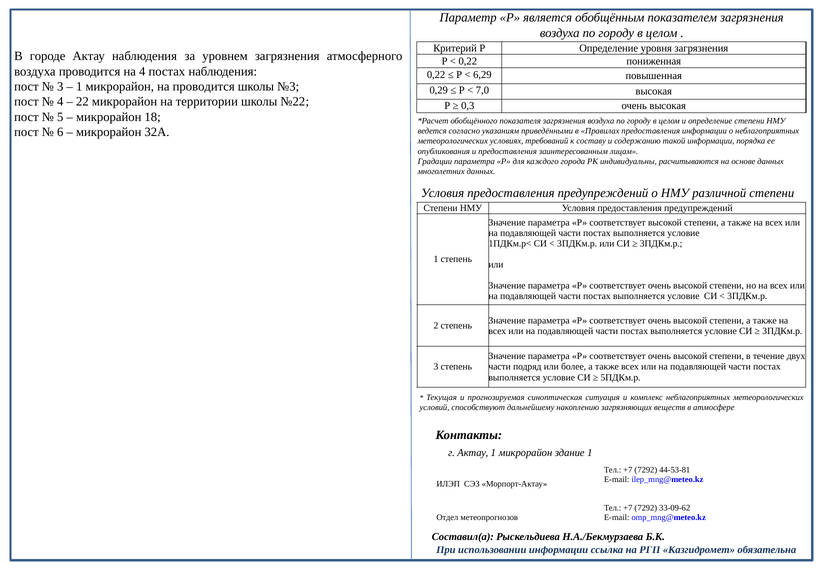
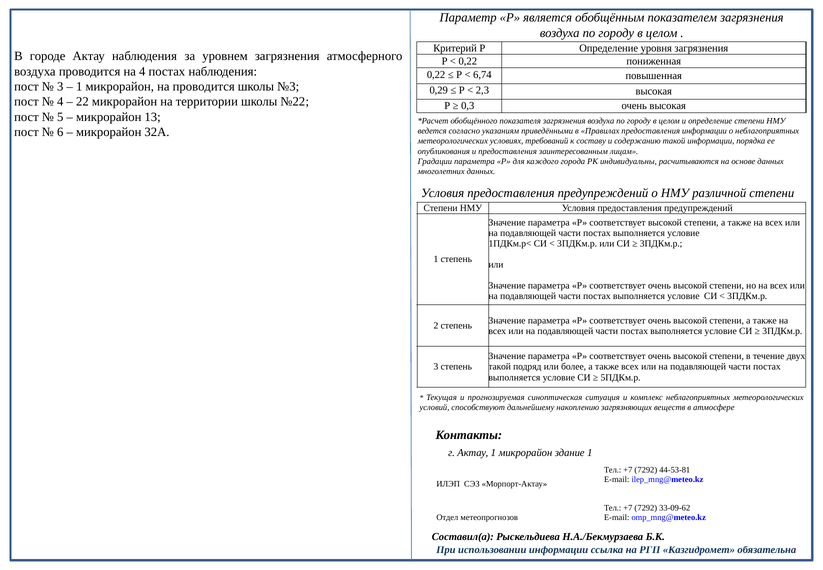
6,29: 6,29 -> 6,74
7,0: 7,0 -> 2,3
18: 18 -> 13
части at (500, 367): части -> такой
